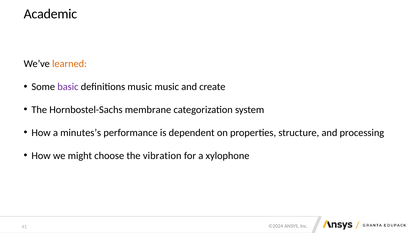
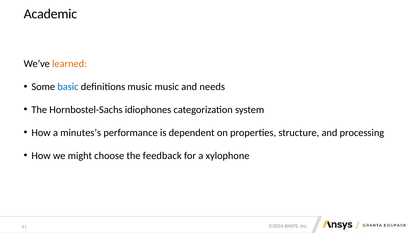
basic colour: purple -> blue
create: create -> needs
membrane: membrane -> idiophones
vibration: vibration -> feedback
